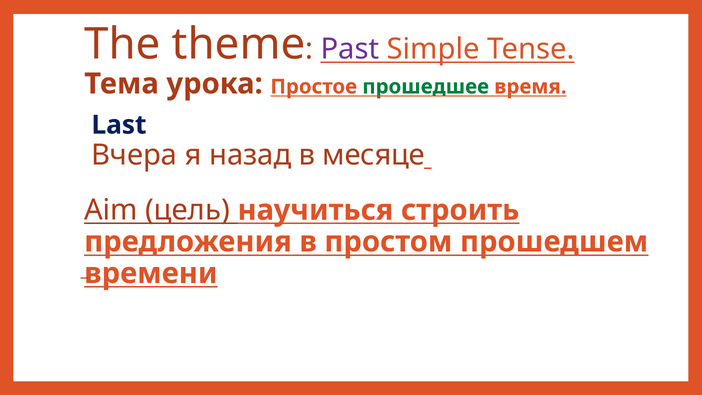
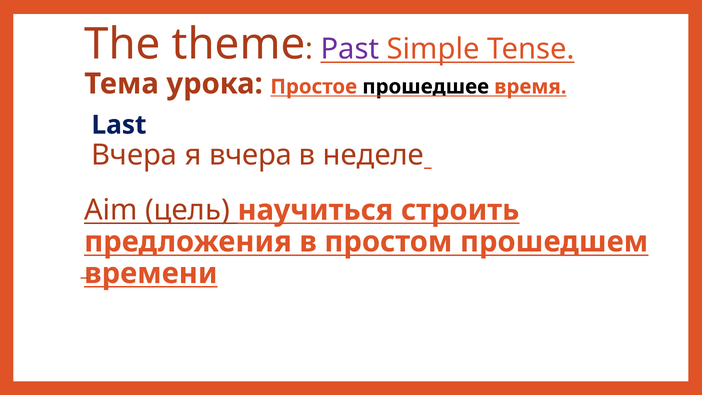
прошедшее colour: green -> black
я назад: назад -> вчера
месяце: месяце -> неделе
